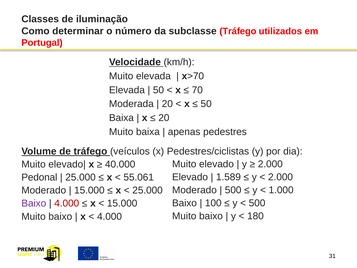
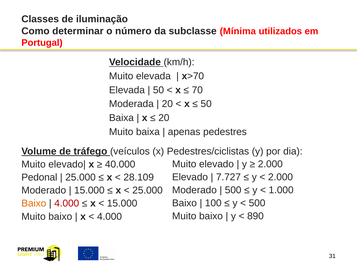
subclasse Tráfego: Tráfego -> Mínima
1.589: 1.589 -> 7.727
55.061: 55.061 -> 28.109
Baixo at (34, 203) colour: purple -> orange
180: 180 -> 890
